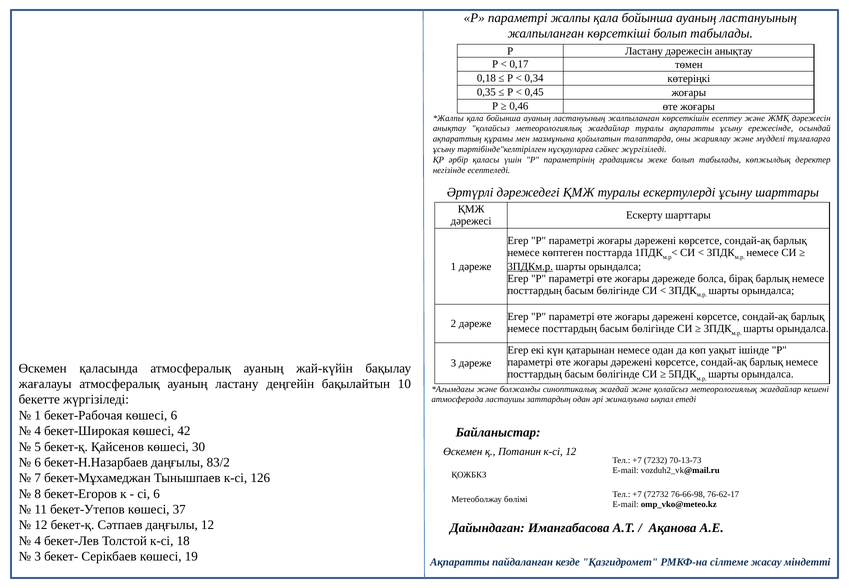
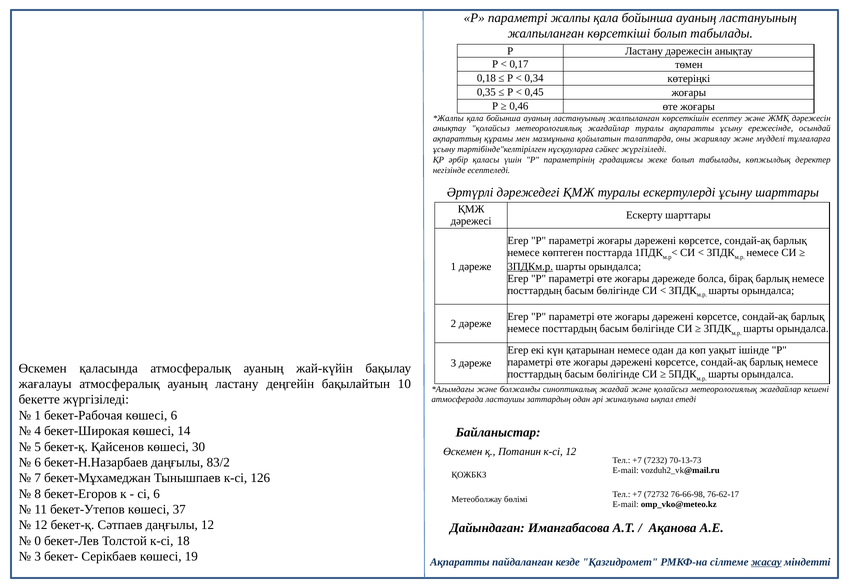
42: 42 -> 14
4 at (38, 541): 4 -> 0
жасау underline: none -> present
